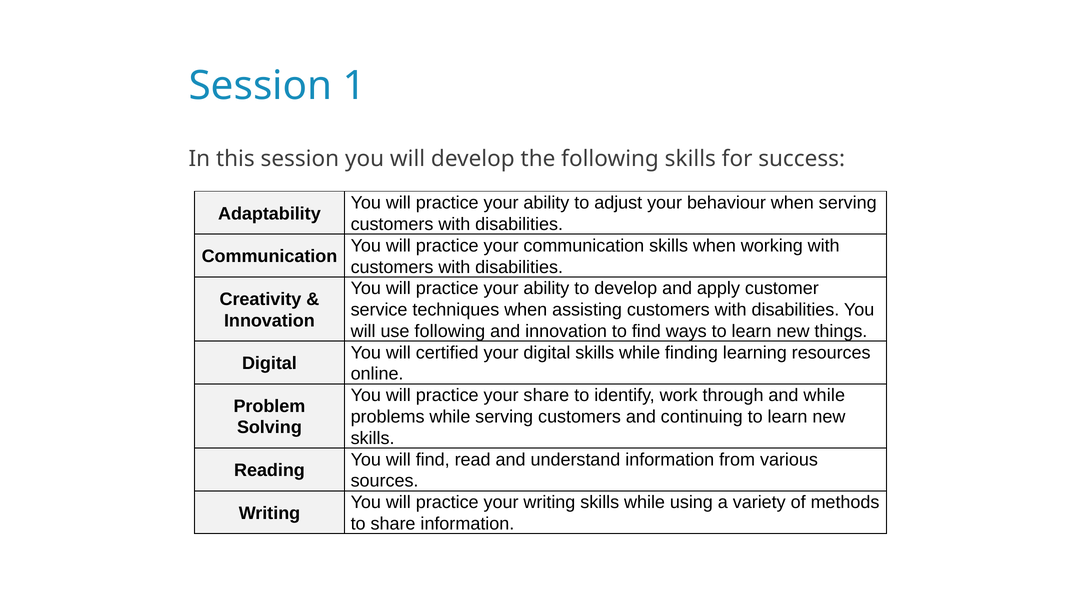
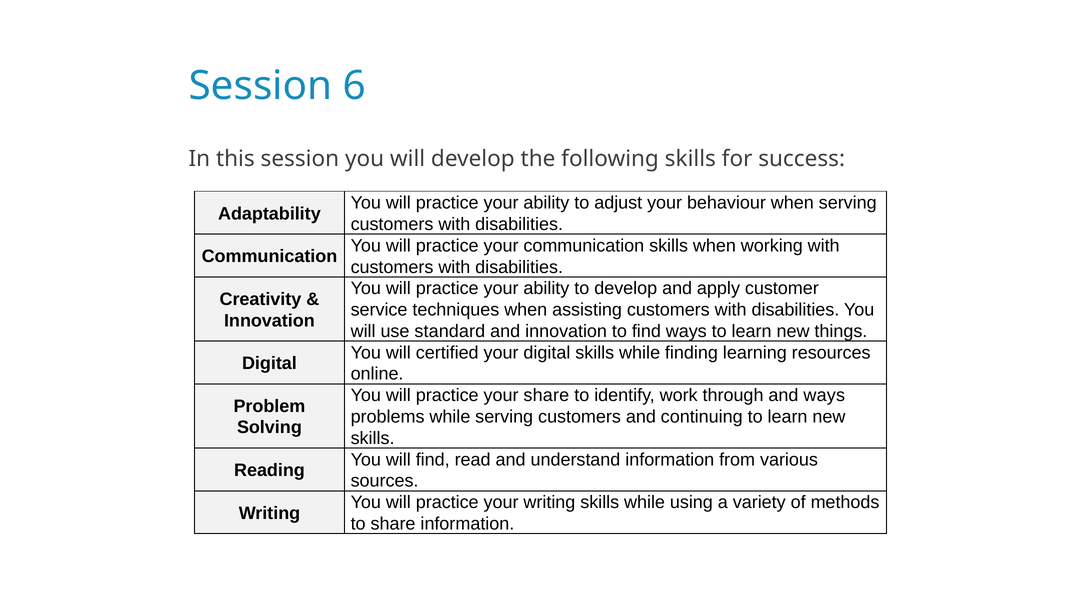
1: 1 -> 6
use following: following -> standard
and while: while -> ways
